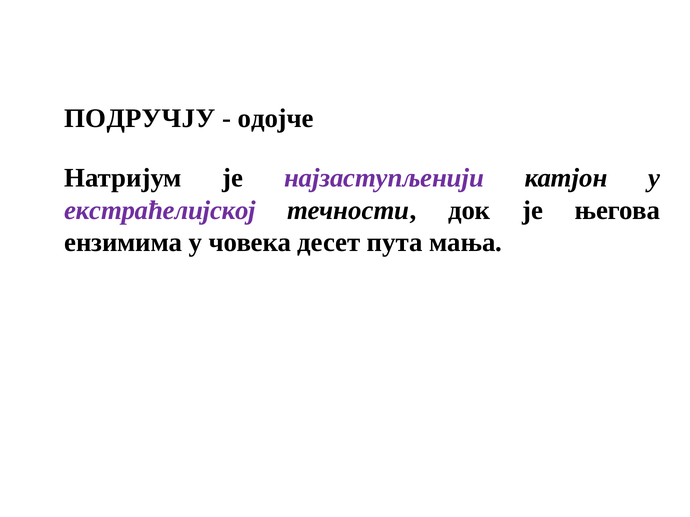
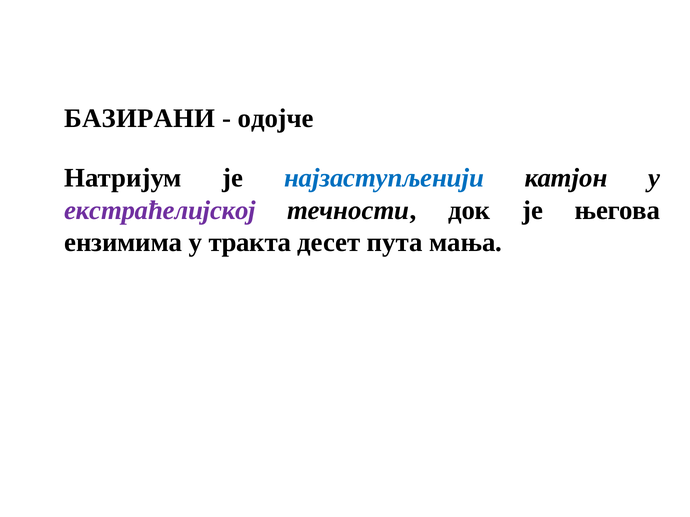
ПОДРУЧЈУ: ПОДРУЧЈУ -> БАЗИРАНИ
најзаступљенији colour: purple -> blue
човека: човека -> тракта
